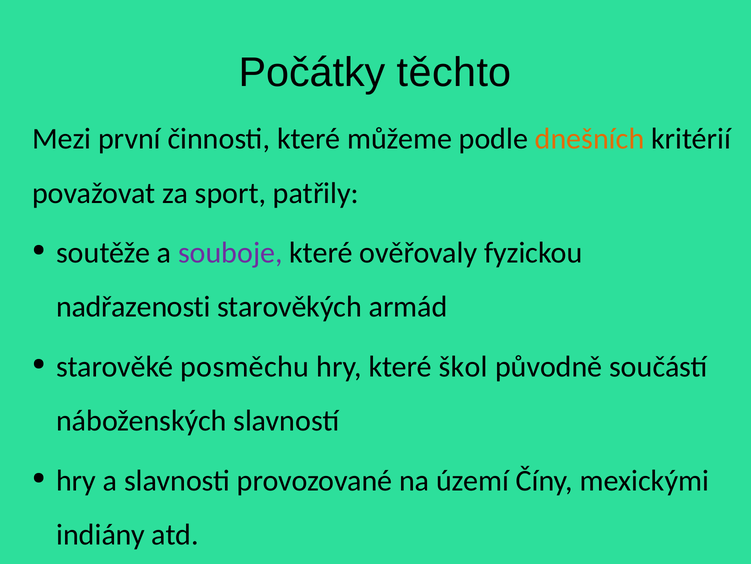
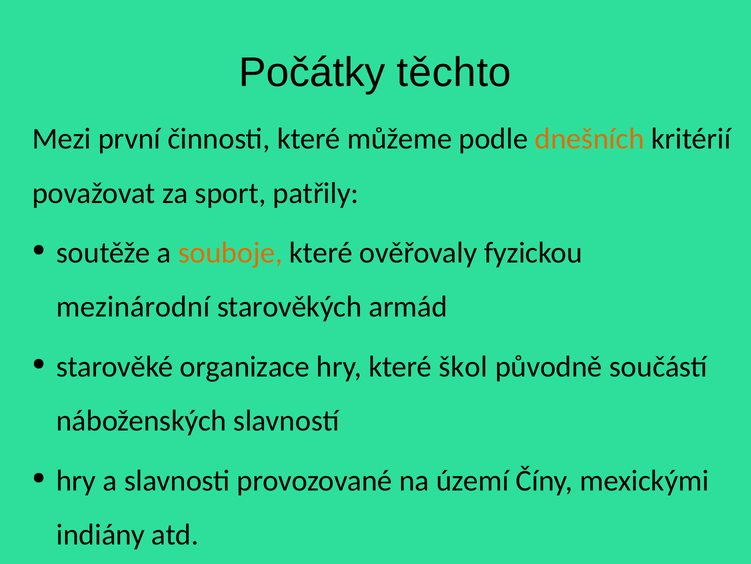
souboje colour: purple -> orange
nadřazenosti: nadřazenosti -> mezinárodní
posměchu: posměchu -> organizace
